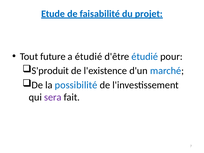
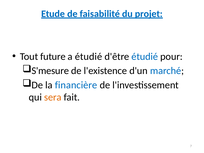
S'produit: S'produit -> S'mesure
possibilité: possibilité -> financière
sera colour: purple -> orange
